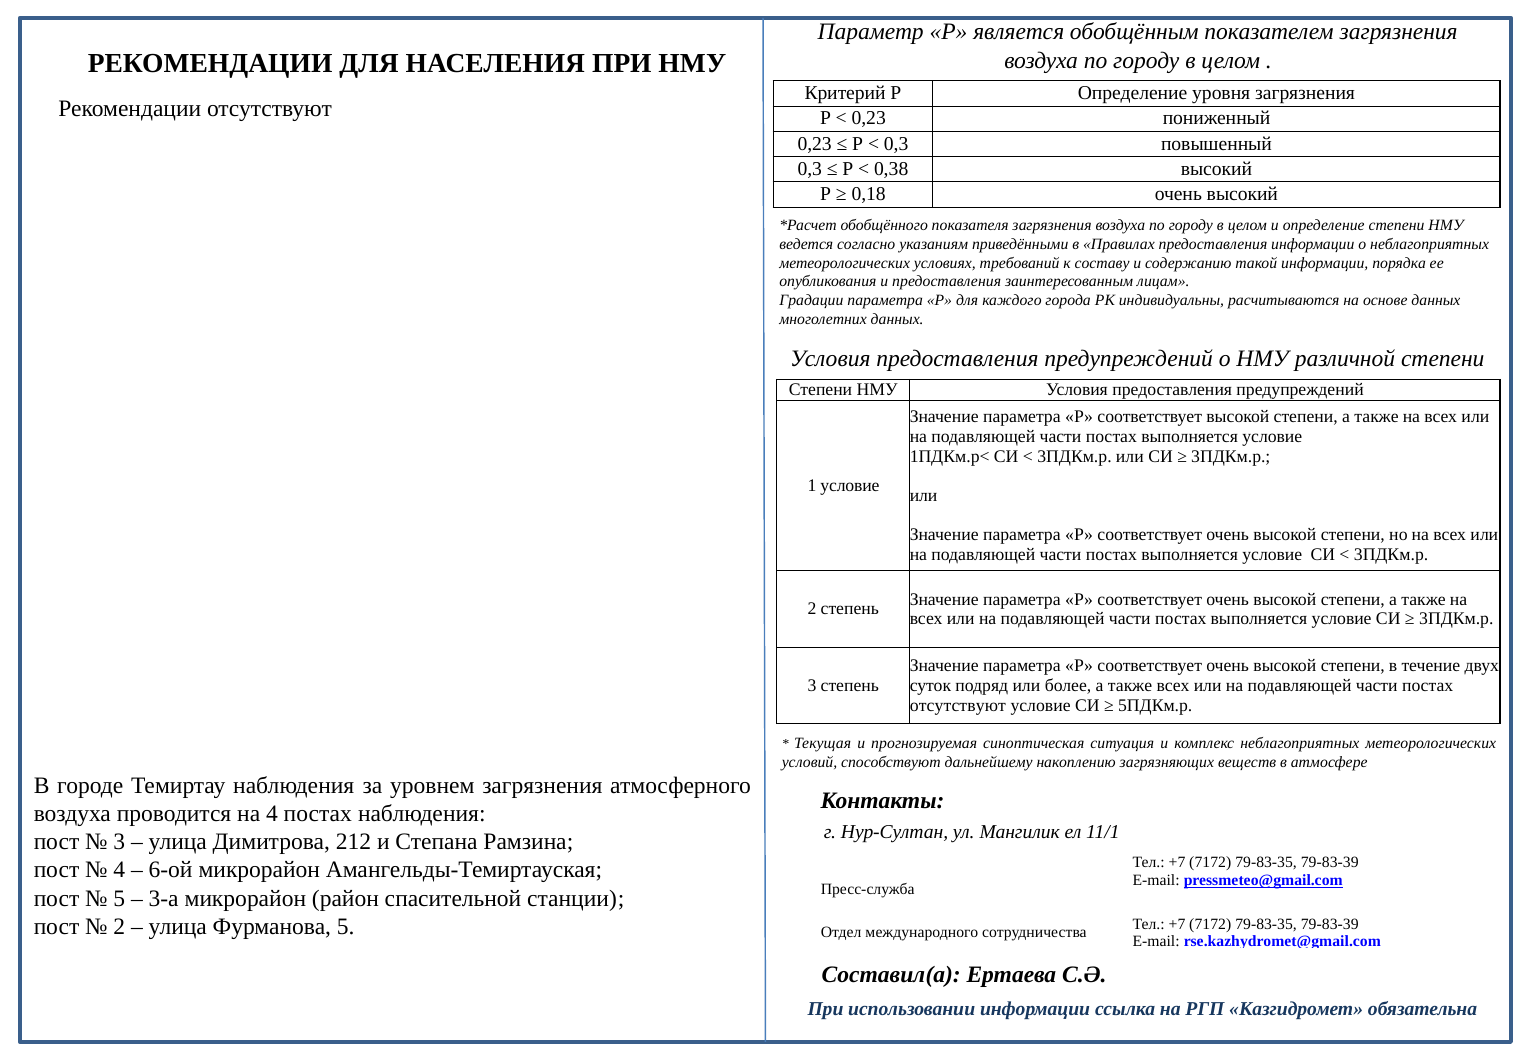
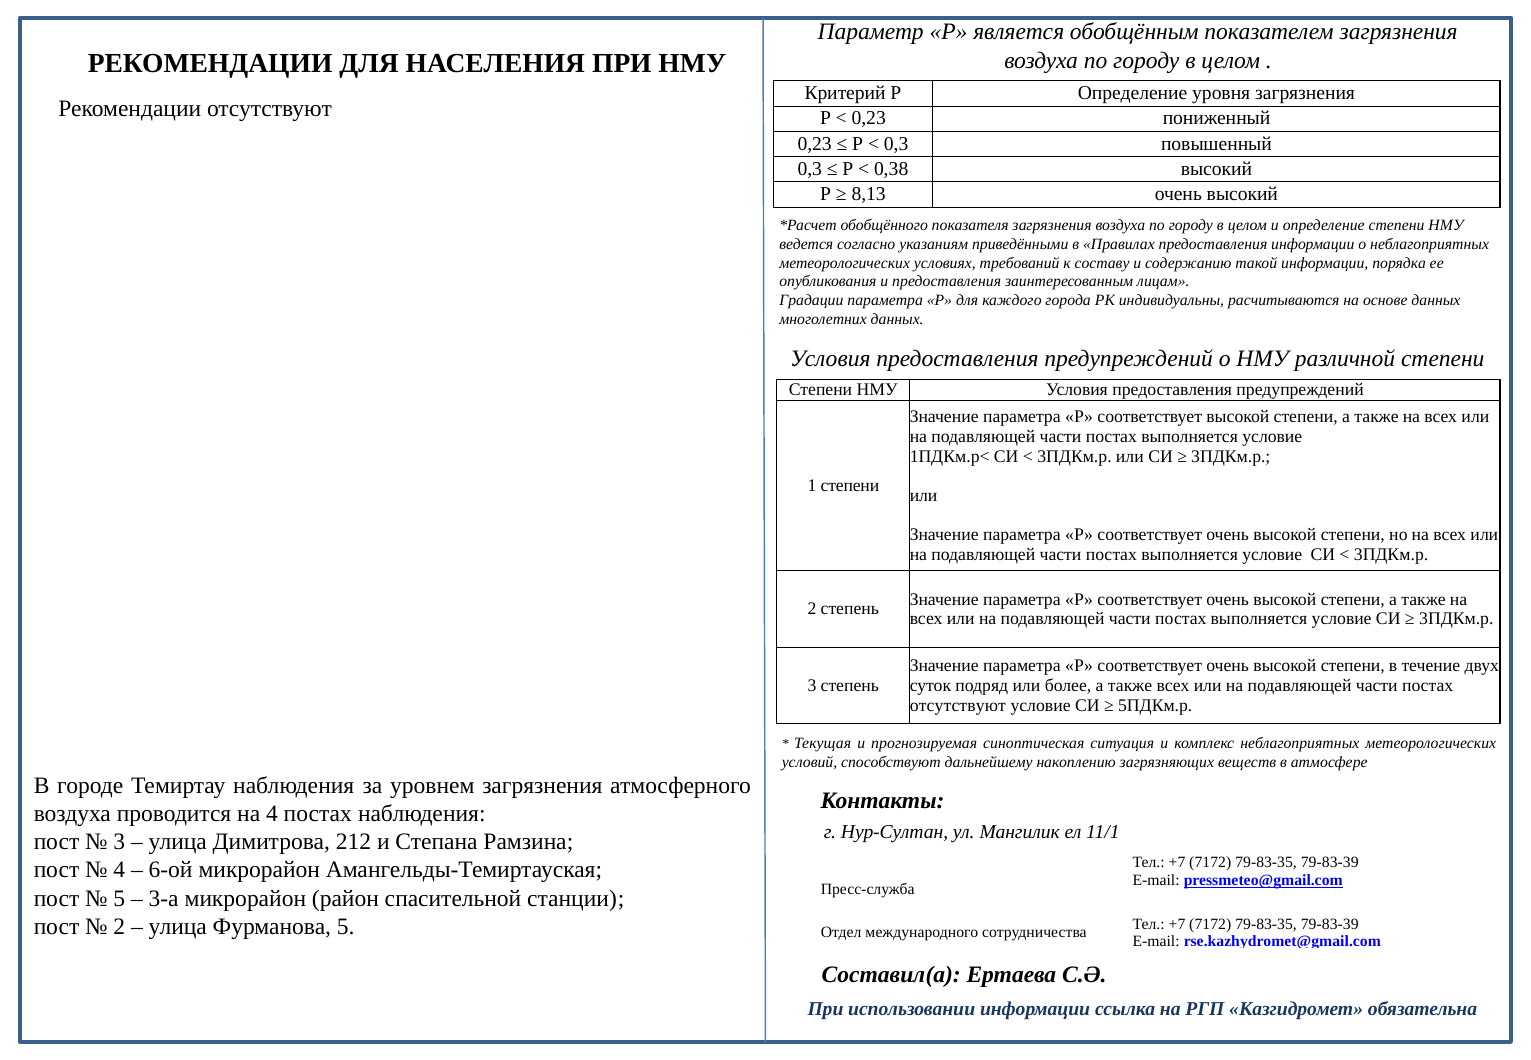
0,18: 0,18 -> 8,13
1 условие: условие -> степени
